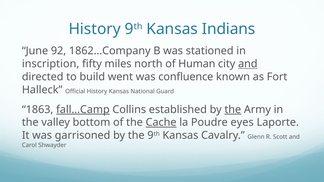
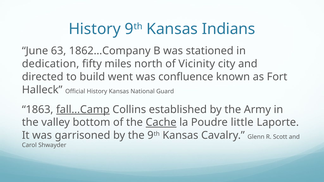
92: 92 -> 63
inscription: inscription -> dedication
Human: Human -> Vicinity
and at (248, 64) underline: present -> none
the at (233, 110) underline: present -> none
eyes: eyes -> little
